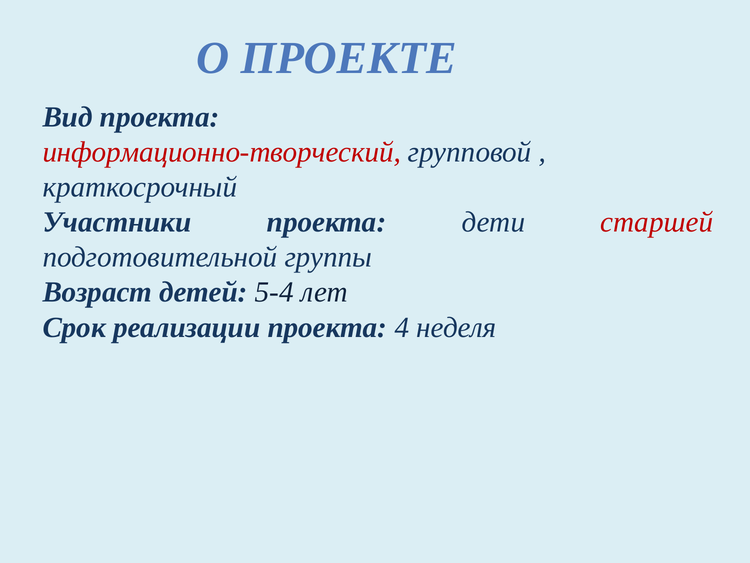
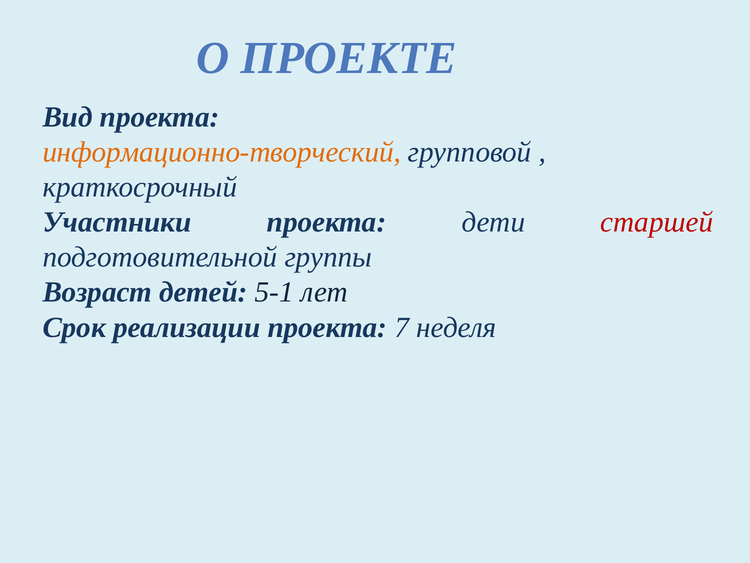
информационно-творческий colour: red -> orange
5-4: 5-4 -> 5-1
4: 4 -> 7
